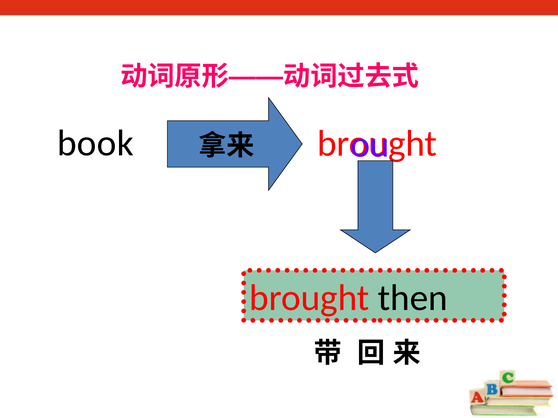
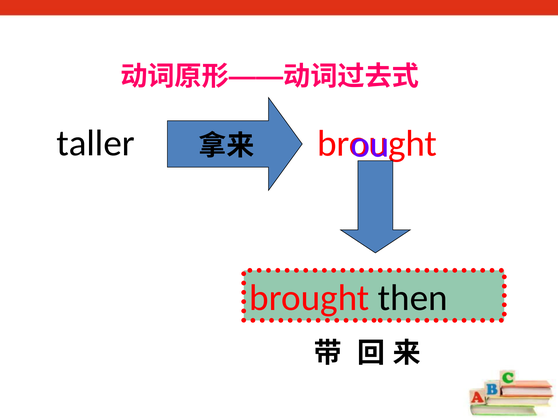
book: book -> taller
